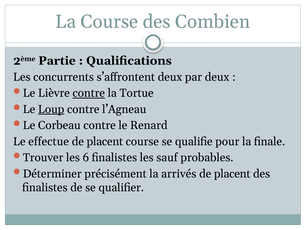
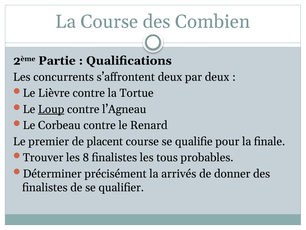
contre at (89, 93) underline: present -> none
effectue: effectue -> premier
6: 6 -> 8
sauf: sauf -> tous
placent at (232, 173): placent -> donner
